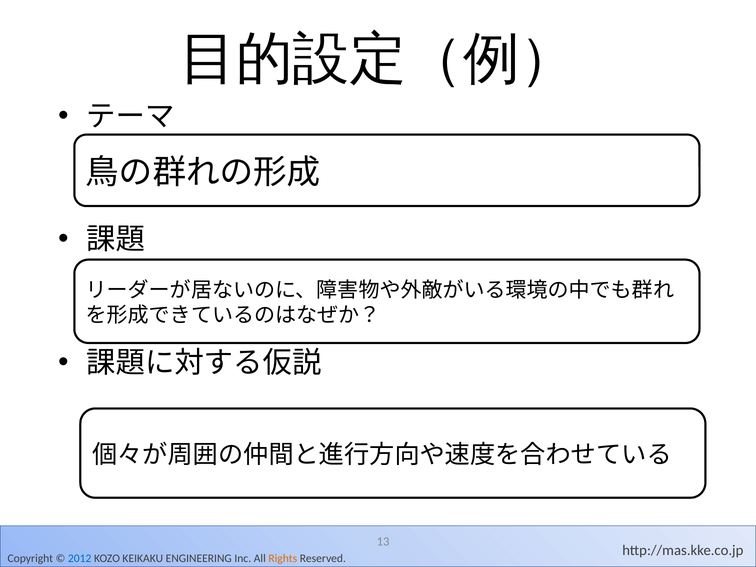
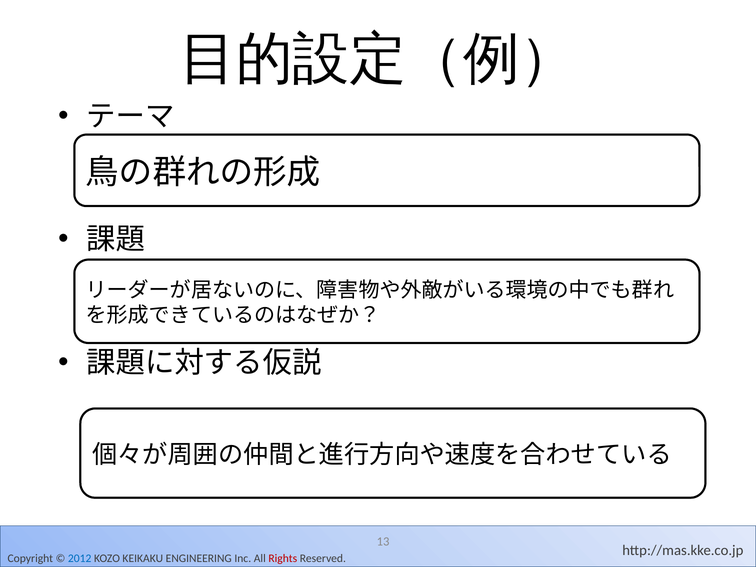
Rights colour: orange -> red
